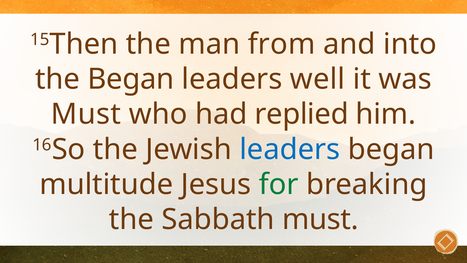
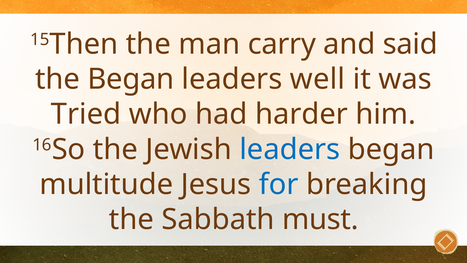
from: from -> carry
into: into -> said
Must at (86, 114): Must -> Tried
replied: replied -> harder
for colour: green -> blue
